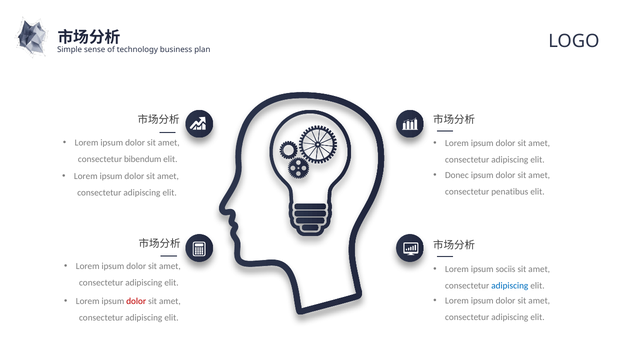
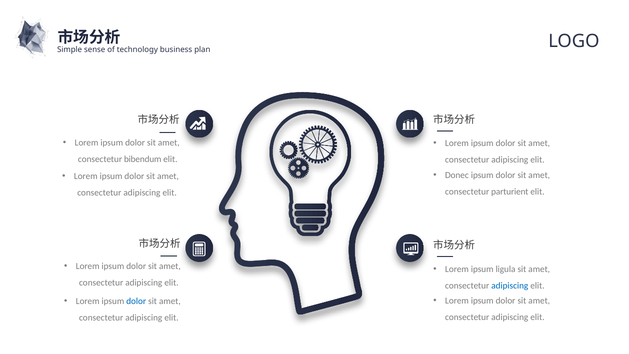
penatibus: penatibus -> parturient
sociis: sociis -> ligula
dolor at (136, 301) colour: red -> blue
